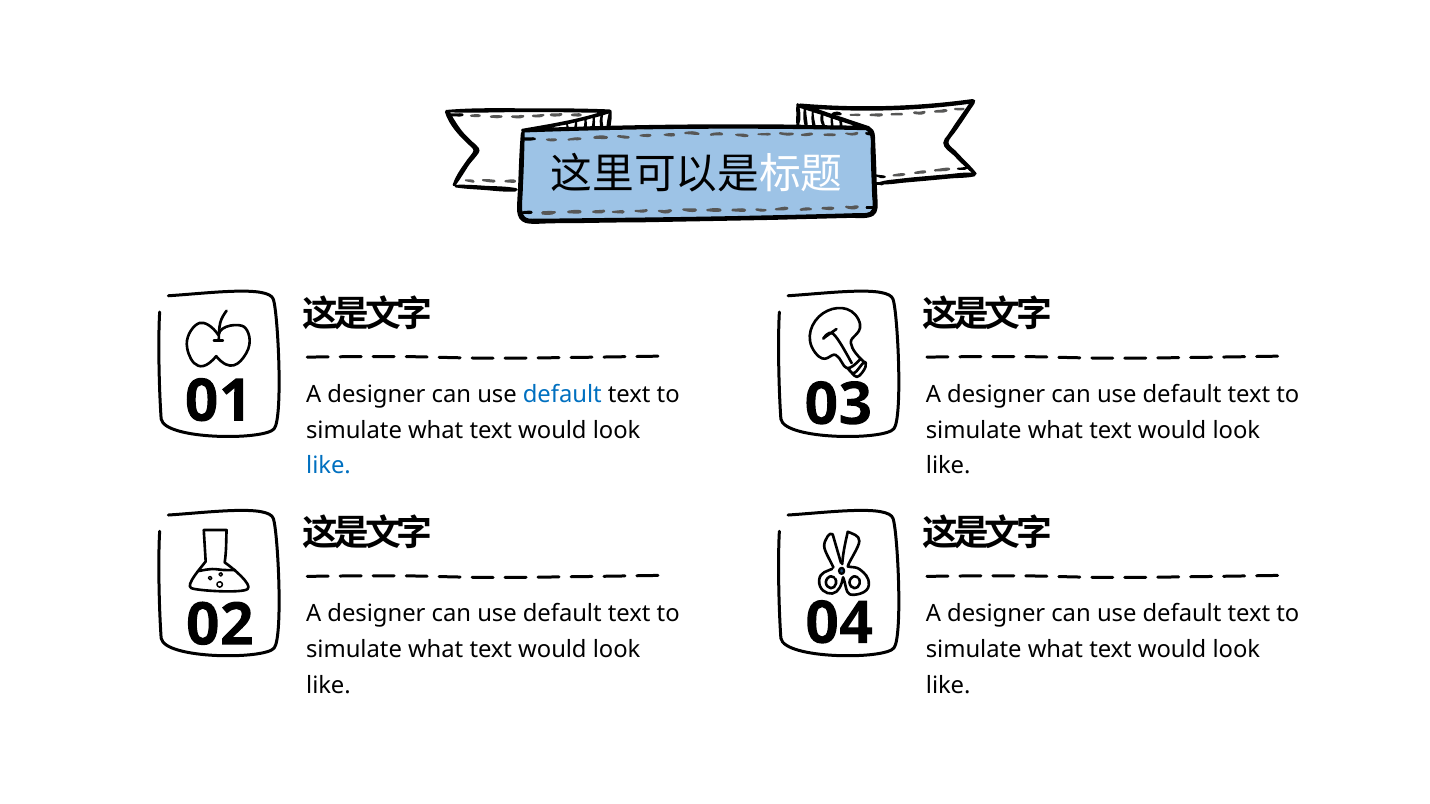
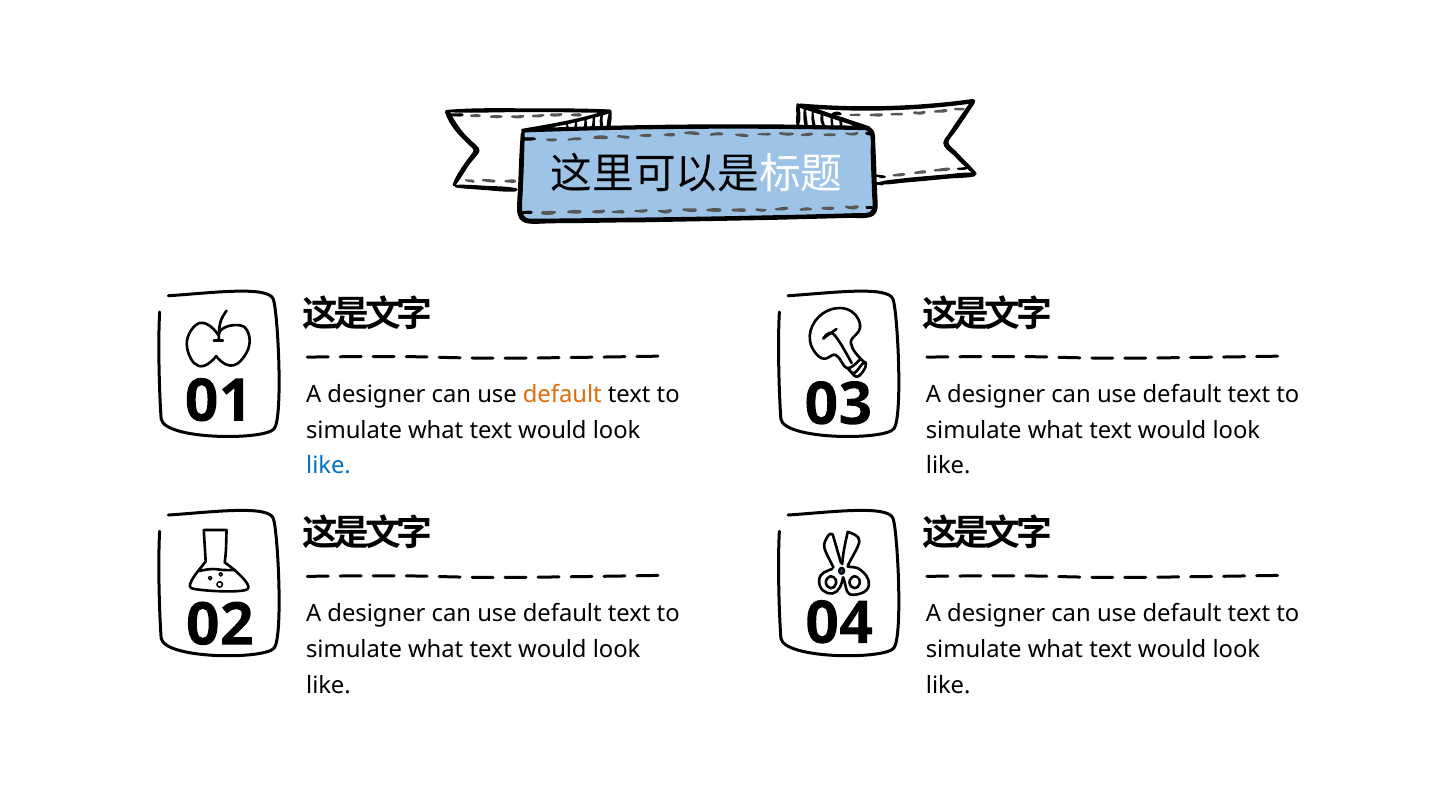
default at (562, 395) colour: blue -> orange
